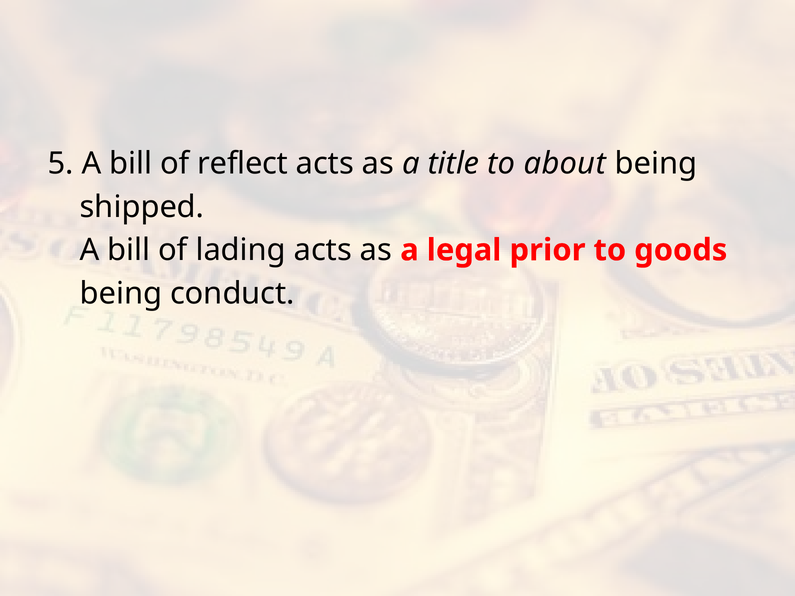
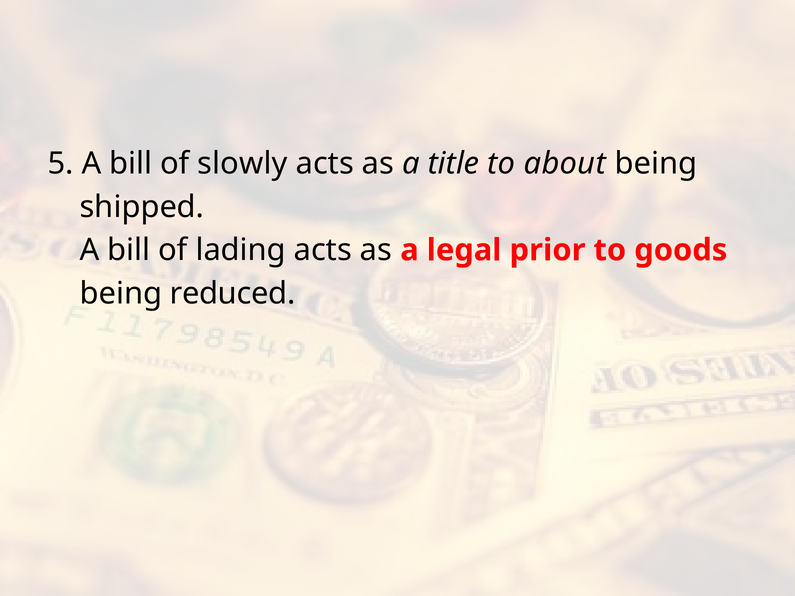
reflect: reflect -> slowly
conduct: conduct -> reduced
